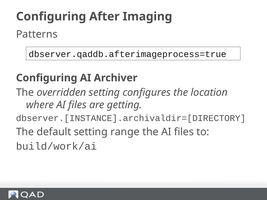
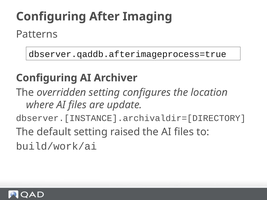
getting: getting -> update
range: range -> raised
